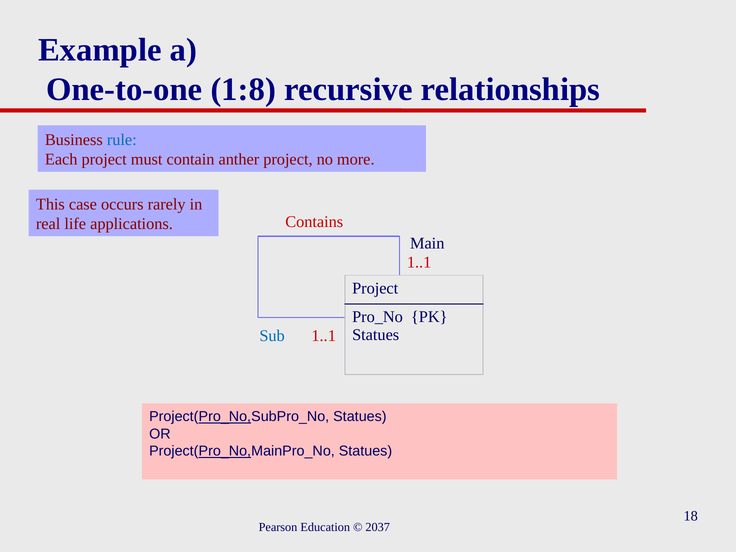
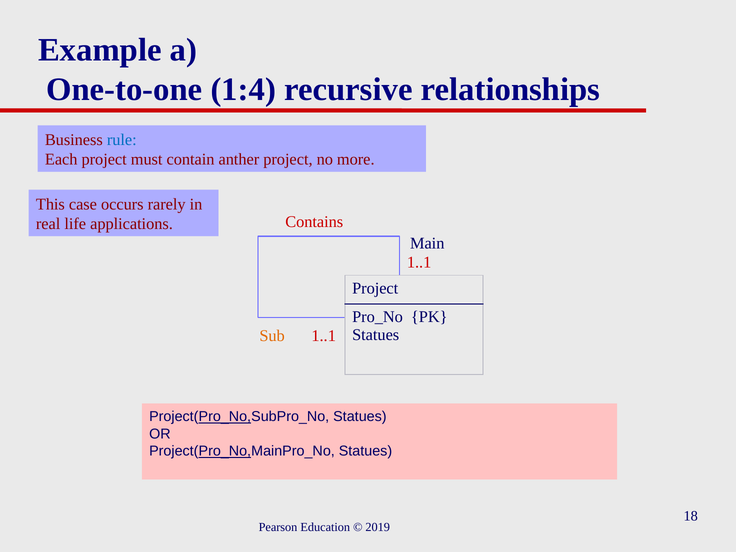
1:8: 1:8 -> 1:4
Sub colour: blue -> orange
2037: 2037 -> 2019
